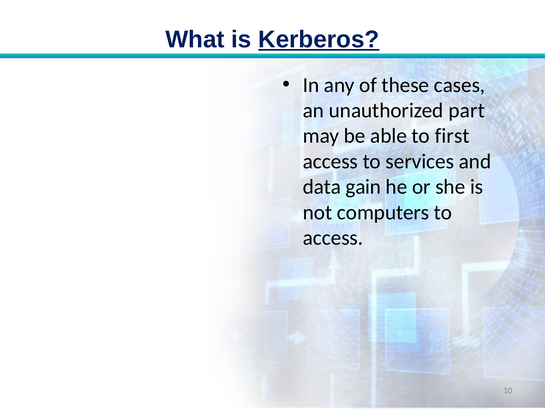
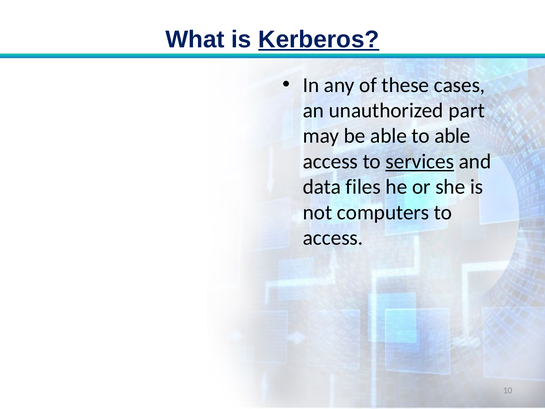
to first: first -> able
services underline: none -> present
gain: gain -> files
